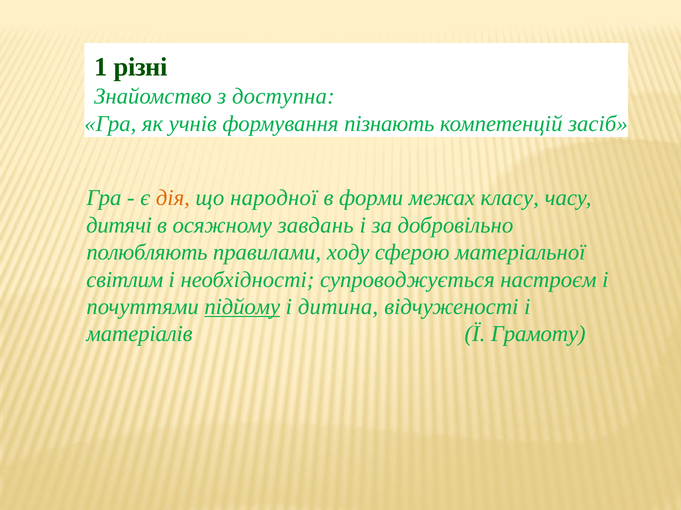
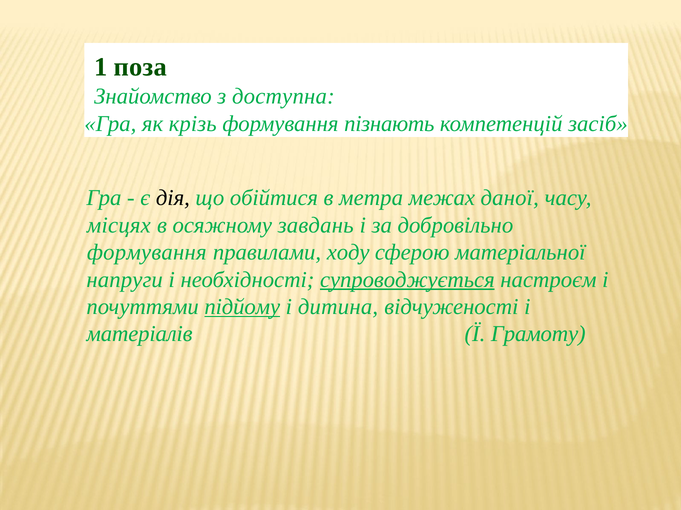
різні: різні -> поза
учнів: учнів -> крізь
дія colour: orange -> black
народної: народної -> обійтися
форми: форми -> метра
класу: класу -> даної
дитячі: дитячі -> місцях
полюбляють at (147, 253): полюбляють -> формування
світлим: світлим -> напруги
супроводжується underline: none -> present
